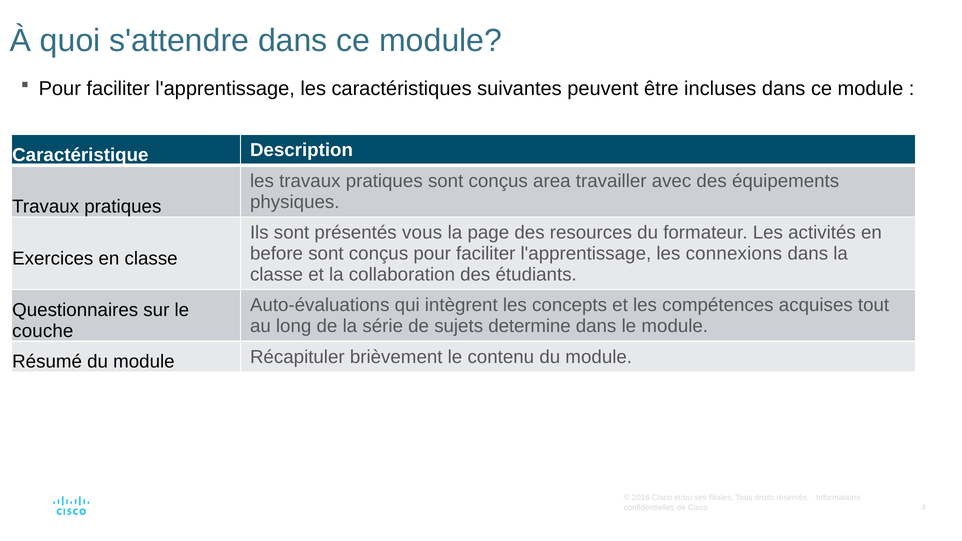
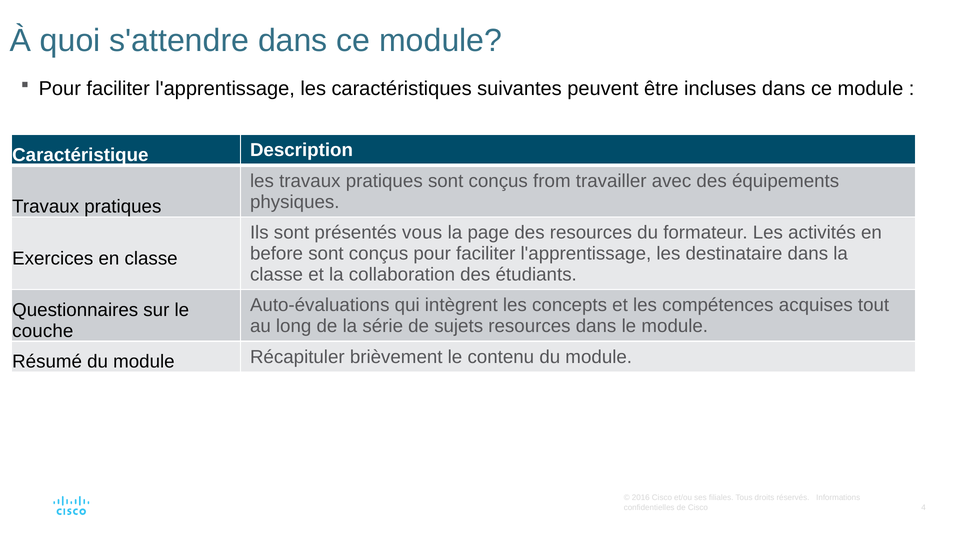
area: area -> from
connexions: connexions -> destinataire
sujets determine: determine -> resources
